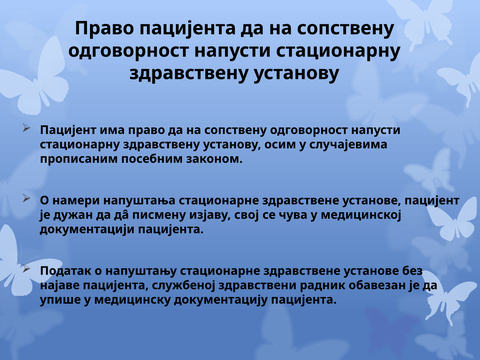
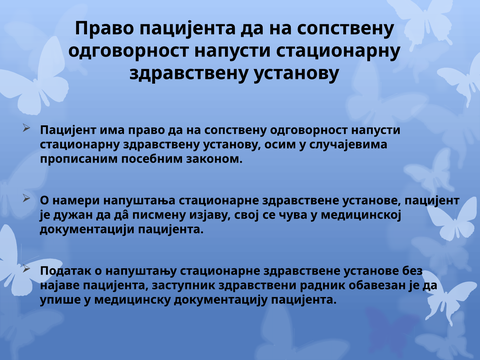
службеној: службеној -> заступник
